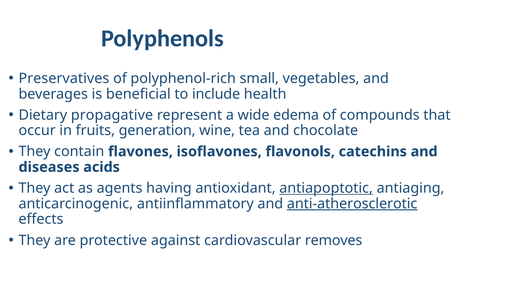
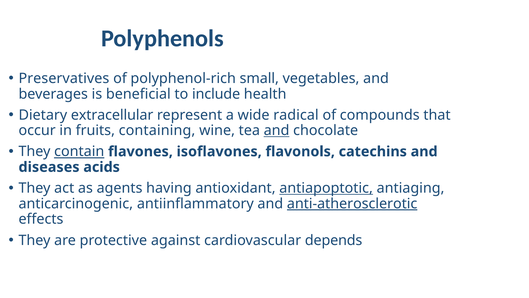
propagative: propagative -> extracellular
edema: edema -> radical
generation: generation -> containing
and at (277, 130) underline: none -> present
contain underline: none -> present
removes: removes -> depends
